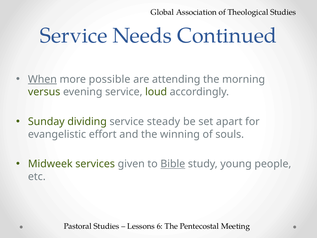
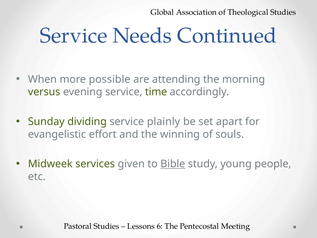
When underline: present -> none
loud: loud -> time
steady: steady -> plainly
